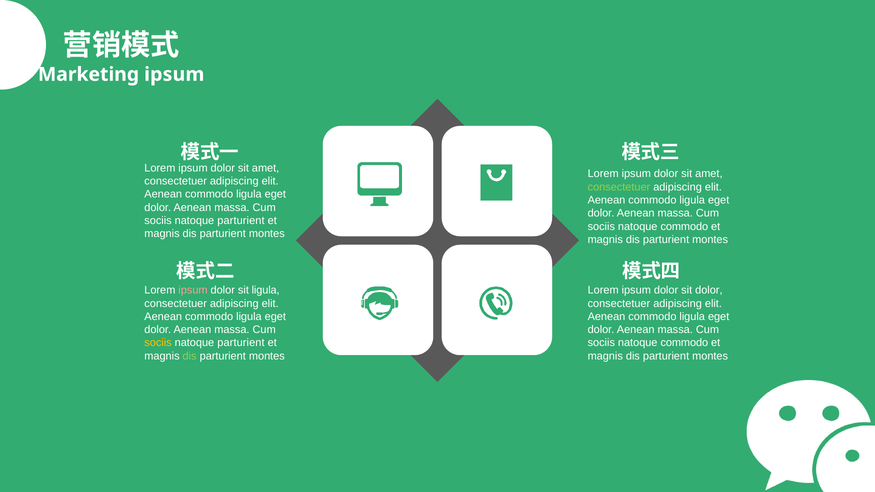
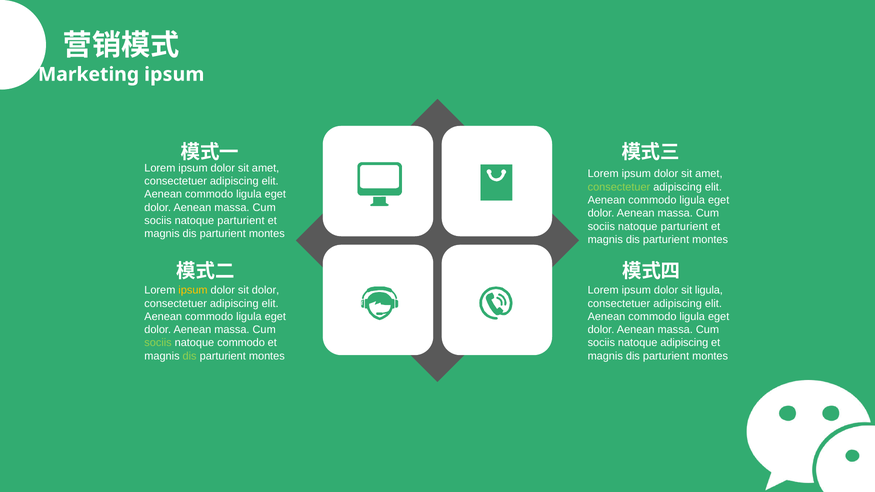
commodo at (684, 227): commodo -> parturient
ipsum at (193, 290) colour: pink -> yellow
sit ligula: ligula -> dolor
sit dolor: dolor -> ligula
sociis at (158, 343) colour: yellow -> light green
parturient at (241, 343): parturient -> commodo
commodo at (684, 343): commodo -> adipiscing
